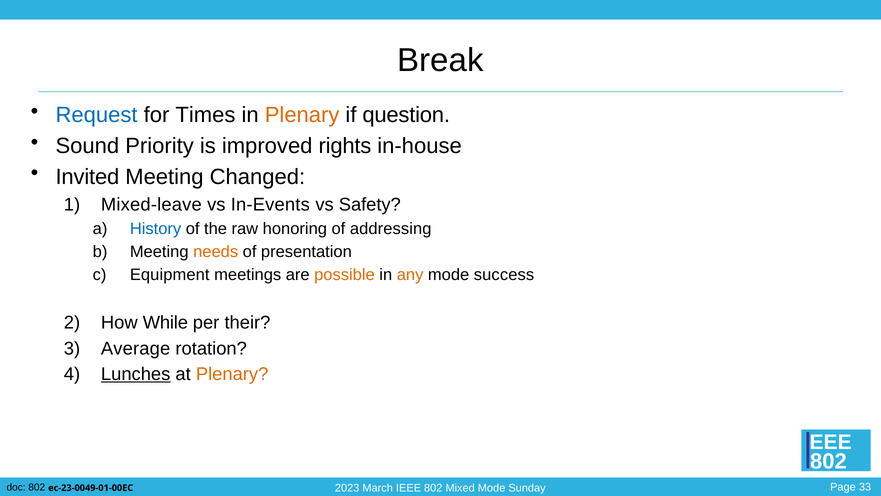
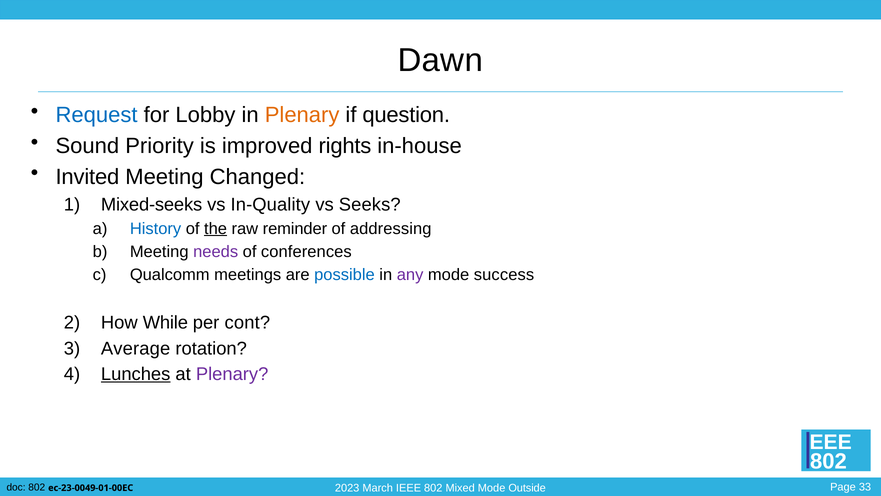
Break: Break -> Dawn
Times: Times -> Lobby
Mixed-leave: Mixed-leave -> Mixed-seeks
In-Events: In-Events -> In-Quality
Safety: Safety -> Seeks
the underline: none -> present
honoring: honoring -> reminder
needs colour: orange -> purple
presentation: presentation -> conferences
Equipment: Equipment -> Qualcomm
possible colour: orange -> blue
any colour: orange -> purple
their: their -> cont
Plenary at (232, 374) colour: orange -> purple
Sunday: Sunday -> Outside
